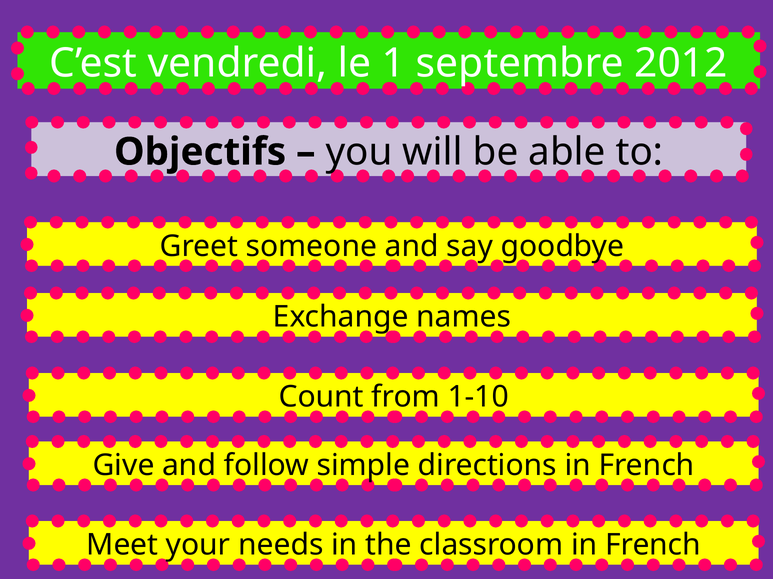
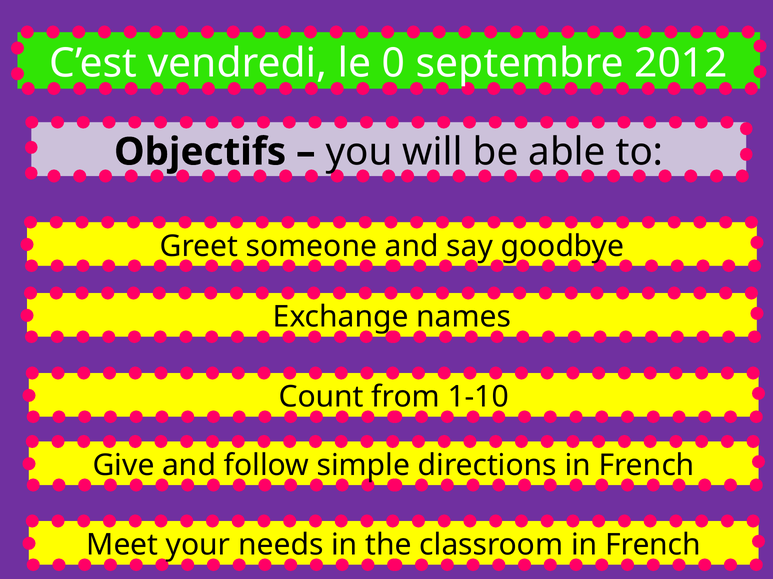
1: 1 -> 0
